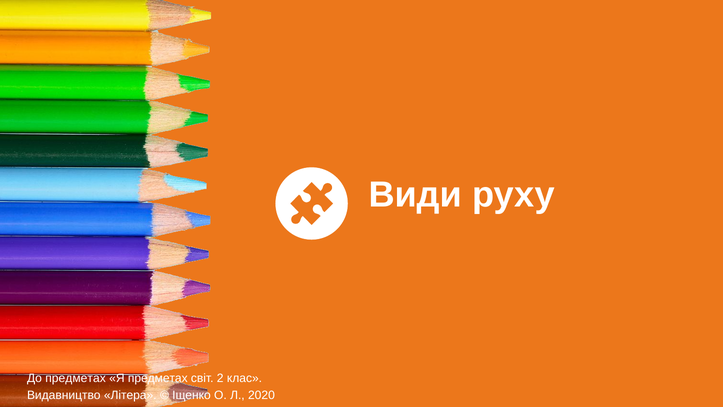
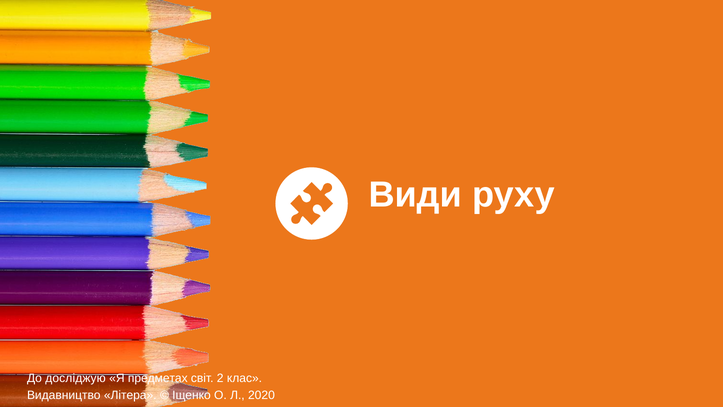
До предметах: предметах -> досліджую
